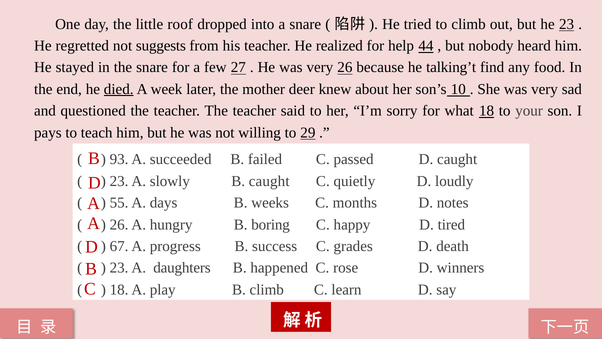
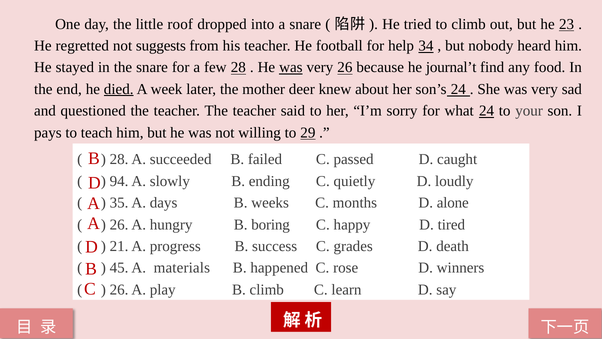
realized: realized -> football
44: 44 -> 34
few 27: 27 -> 28
was at (291, 67) underline: none -> present
talking’t: talking’t -> journal’t
son’s 10: 10 -> 24
what 18: 18 -> 24
93 at (119, 159): 93 -> 28
23 at (119, 181): 23 -> 94
B caught: caught -> ending
55: 55 -> 35
notes: notes -> alone
67: 67 -> 21
23 at (119, 268): 23 -> 45
daughters: daughters -> materials
18 at (119, 289): 18 -> 26
